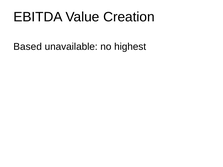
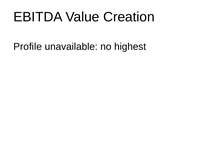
Based: Based -> Profile
